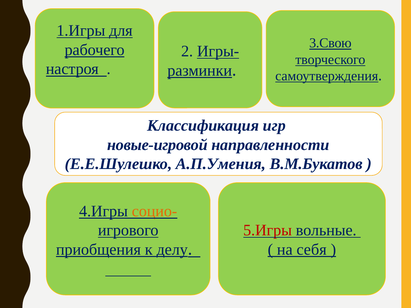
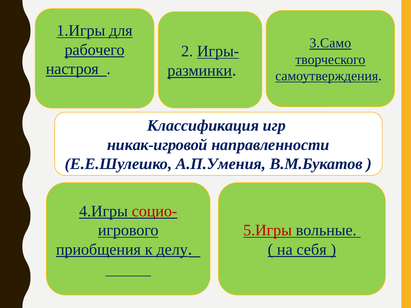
3.Свою: 3.Свою -> 3.Само
новые-игровой: новые-игровой -> никак-игровой
социо- colour: orange -> red
